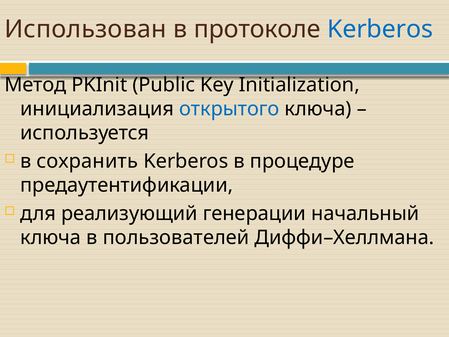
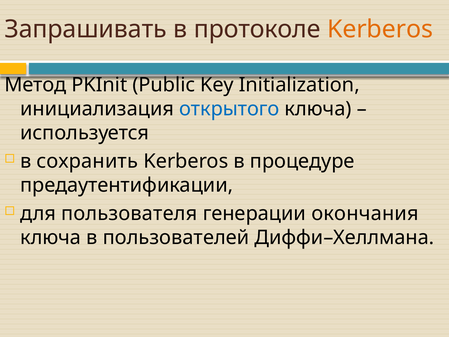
Использован: Использован -> Запрашивать
Kerberos at (380, 29) colour: blue -> orange
реализующий: реализующий -> пользователя
начальный: начальный -> окончания
